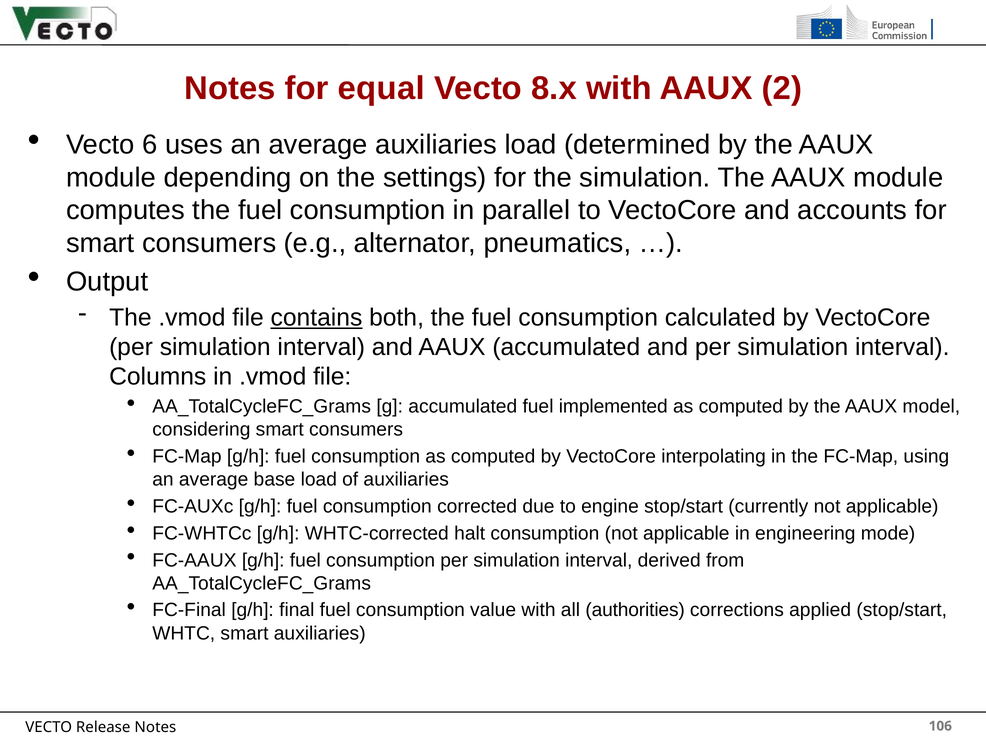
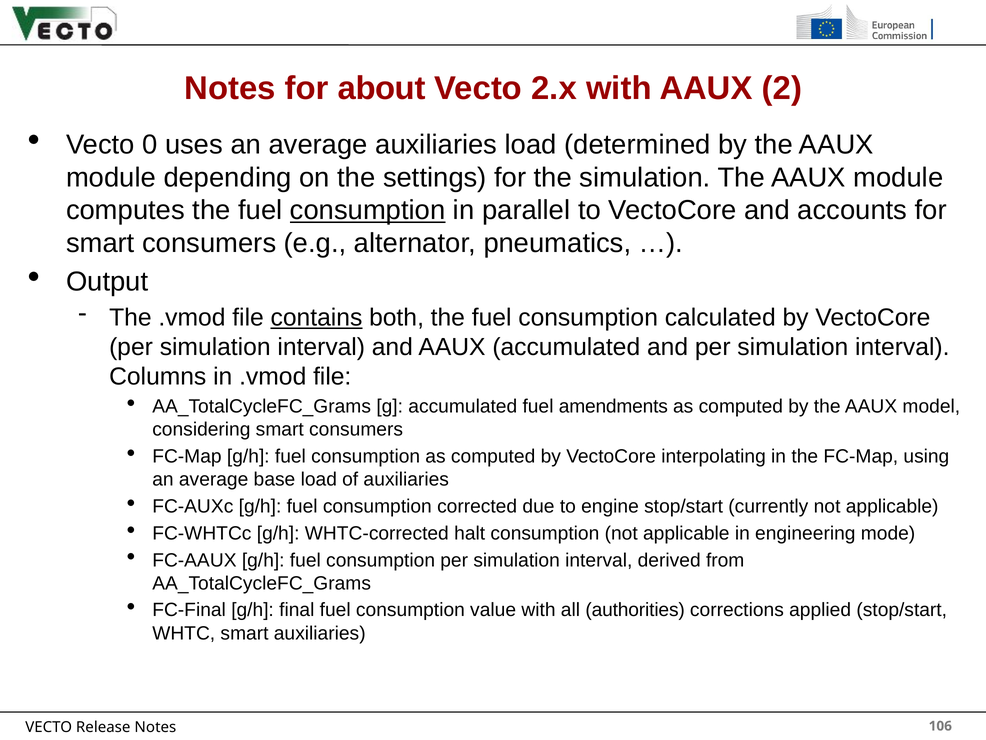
equal: equal -> about
8.x: 8.x -> 2.x
6: 6 -> 0
consumption at (368, 210) underline: none -> present
implemented: implemented -> amendments
